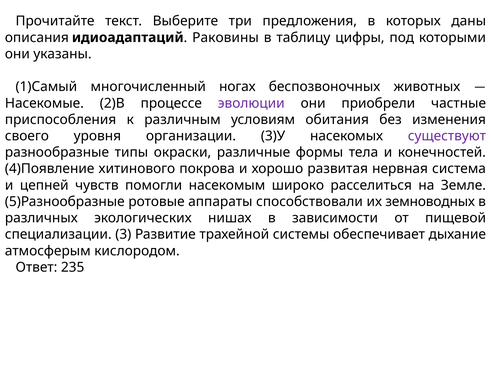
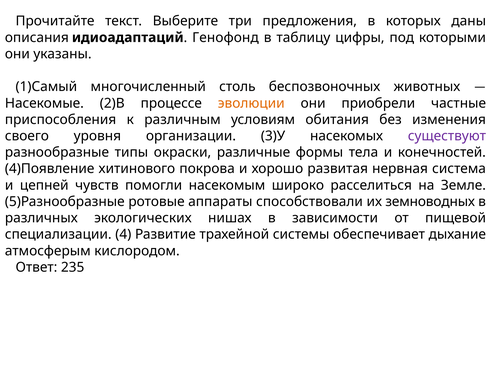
Раковины: Раковины -> Генофонд
ногах: ногах -> столь
эволюции colour: purple -> orange
3: 3 -> 4
